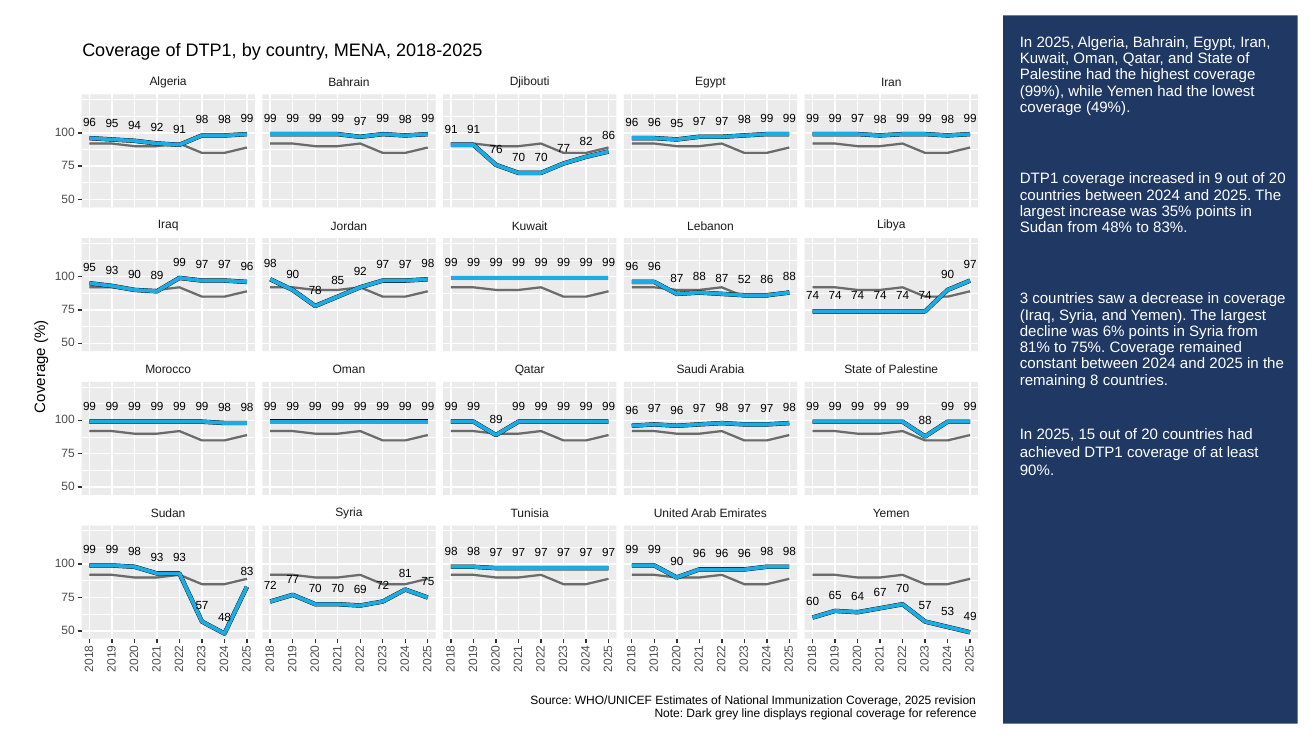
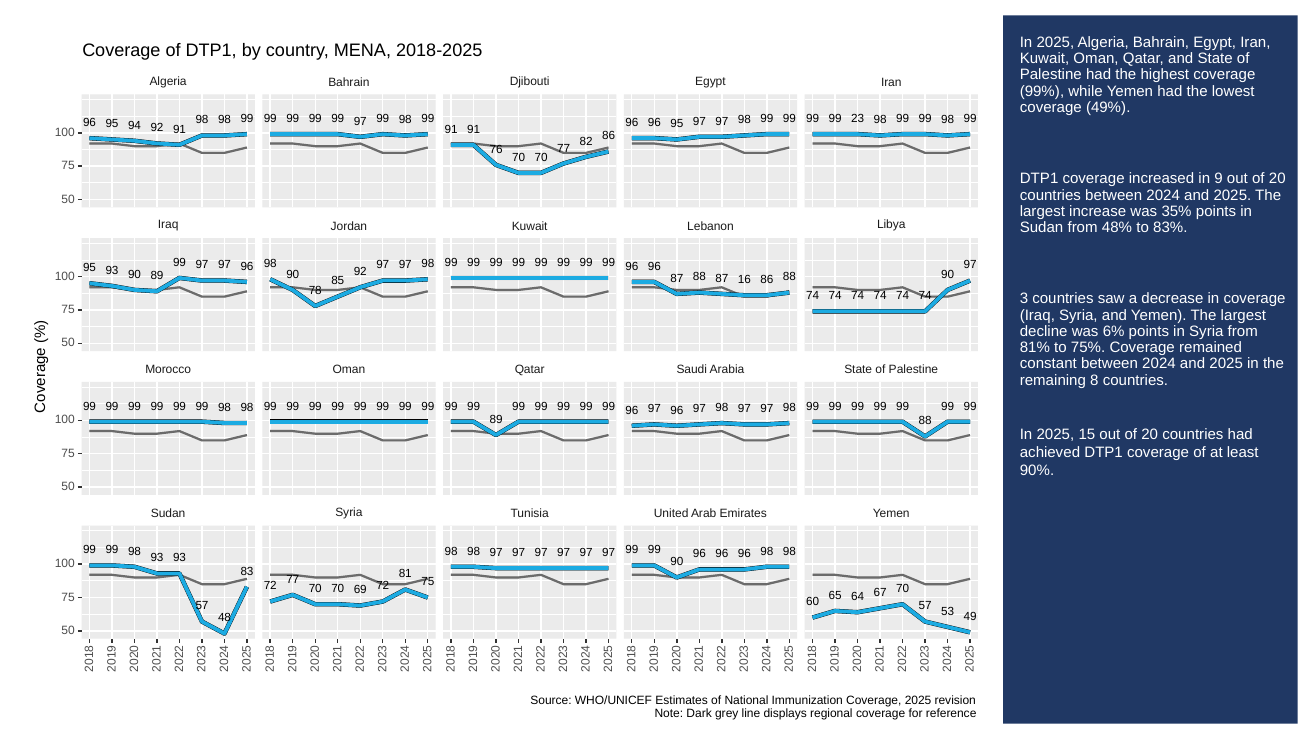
97 at (858, 119): 97 -> 23
52: 52 -> 16
